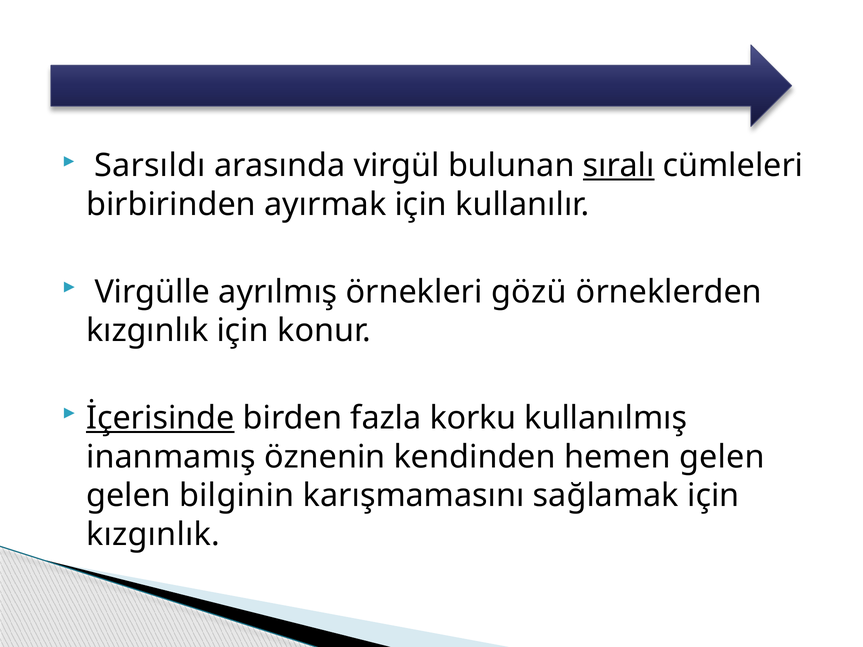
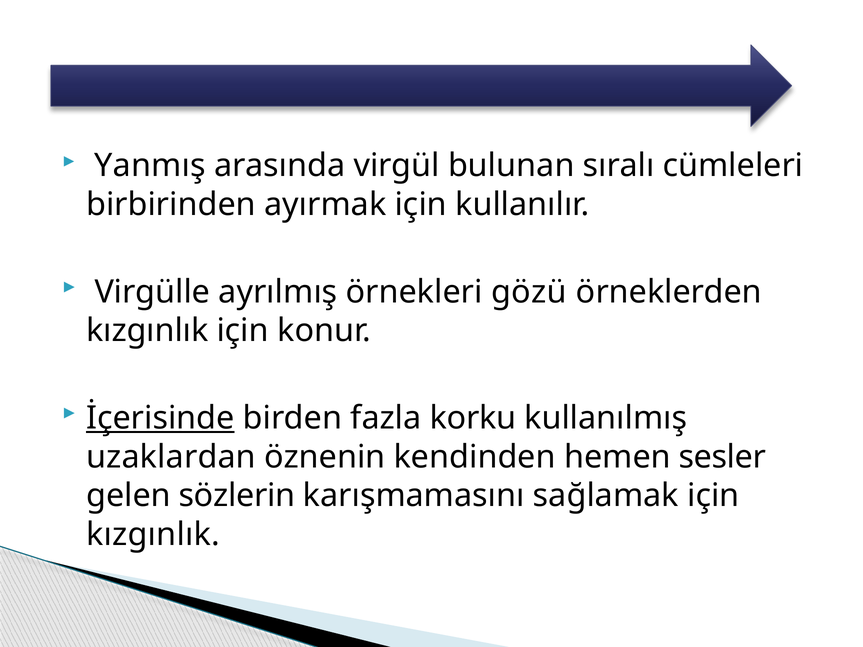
Sarsıldı: Sarsıldı -> Yanmış
sıralı underline: present -> none
inanmamış: inanmamış -> uzaklardan
hemen gelen: gelen -> sesler
bilginin: bilginin -> sözlerin
